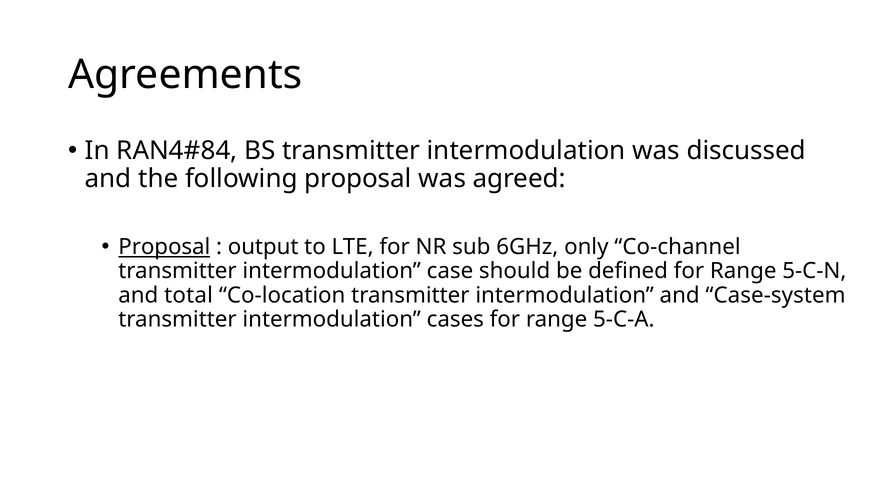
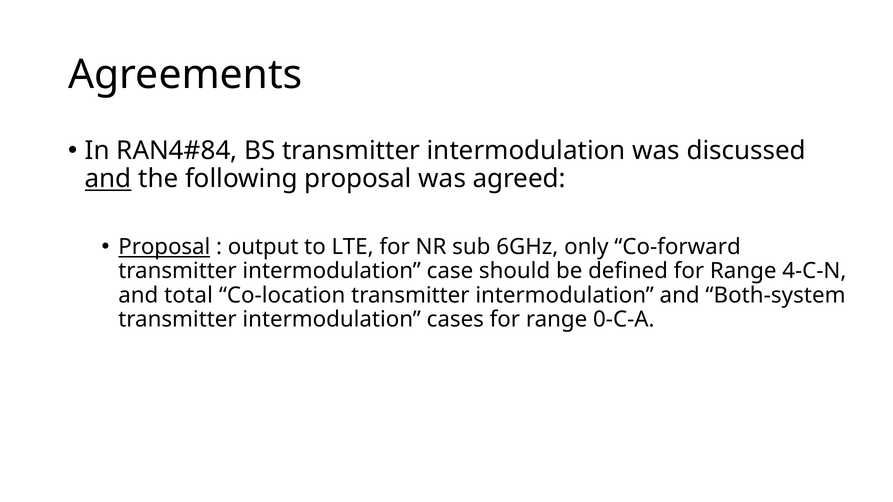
and at (108, 179) underline: none -> present
Co-channel: Co-channel -> Co-forward
5-C-N: 5-C-N -> 4-C-N
Case-system: Case-system -> Both-system
5-C-A: 5-C-A -> 0-C-A
